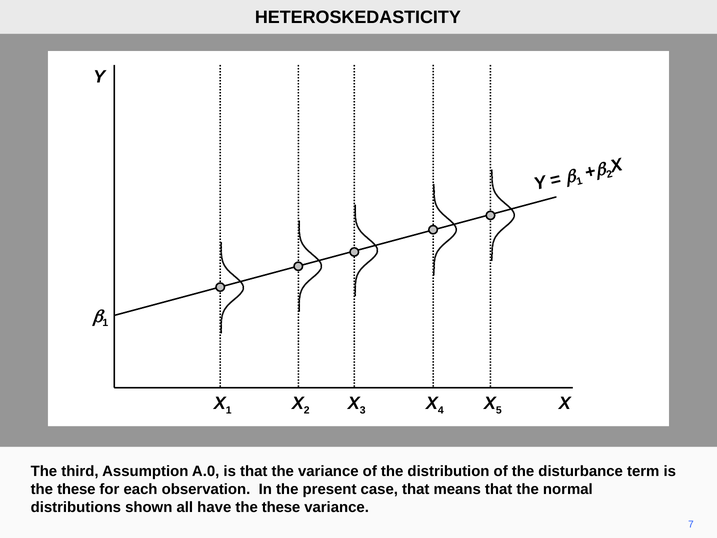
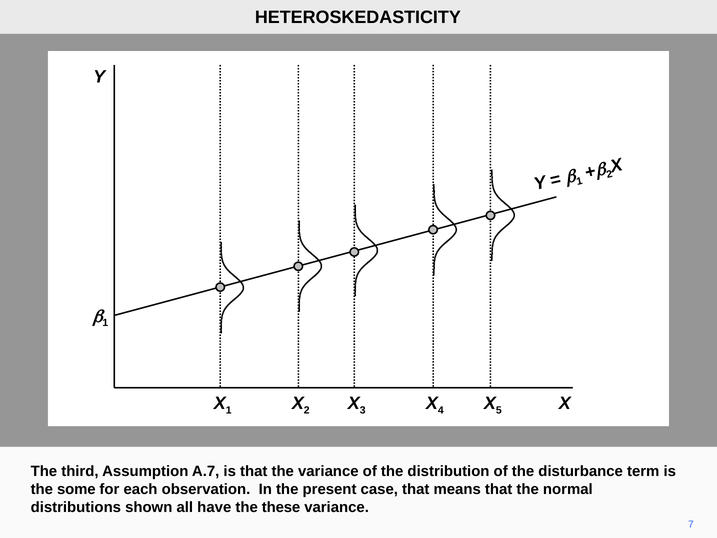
A.0: A.0 -> A.7
these at (76, 489): these -> some
